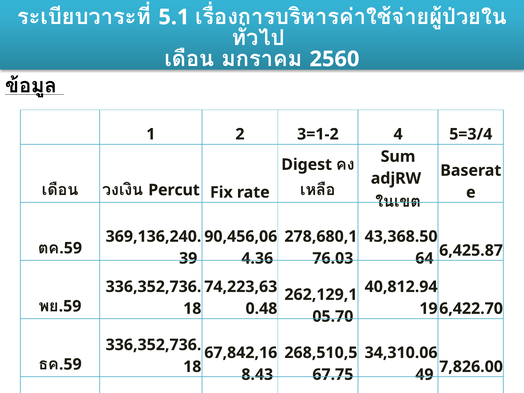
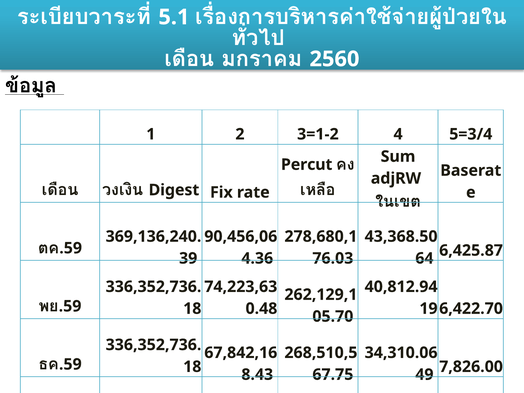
Digest: Digest -> Percut
Percut: Percut -> Digest
